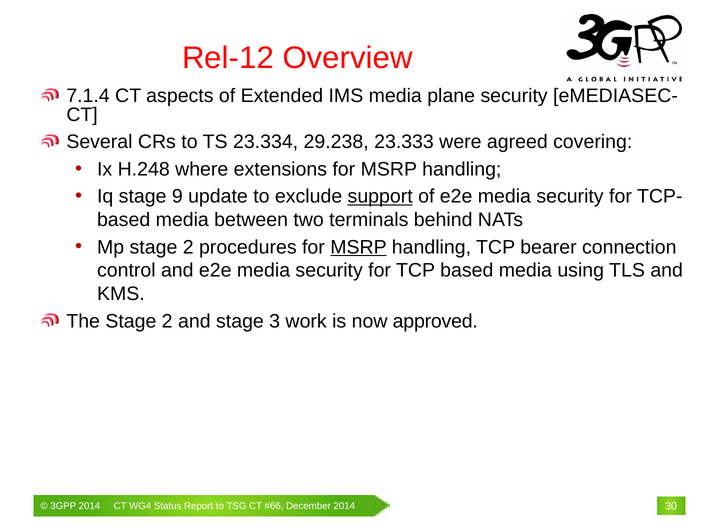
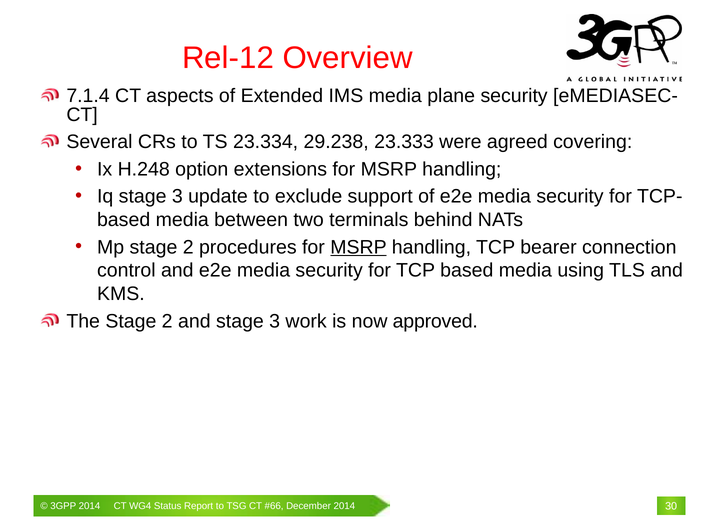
where: where -> option
Iq stage 9: 9 -> 3
support underline: present -> none
